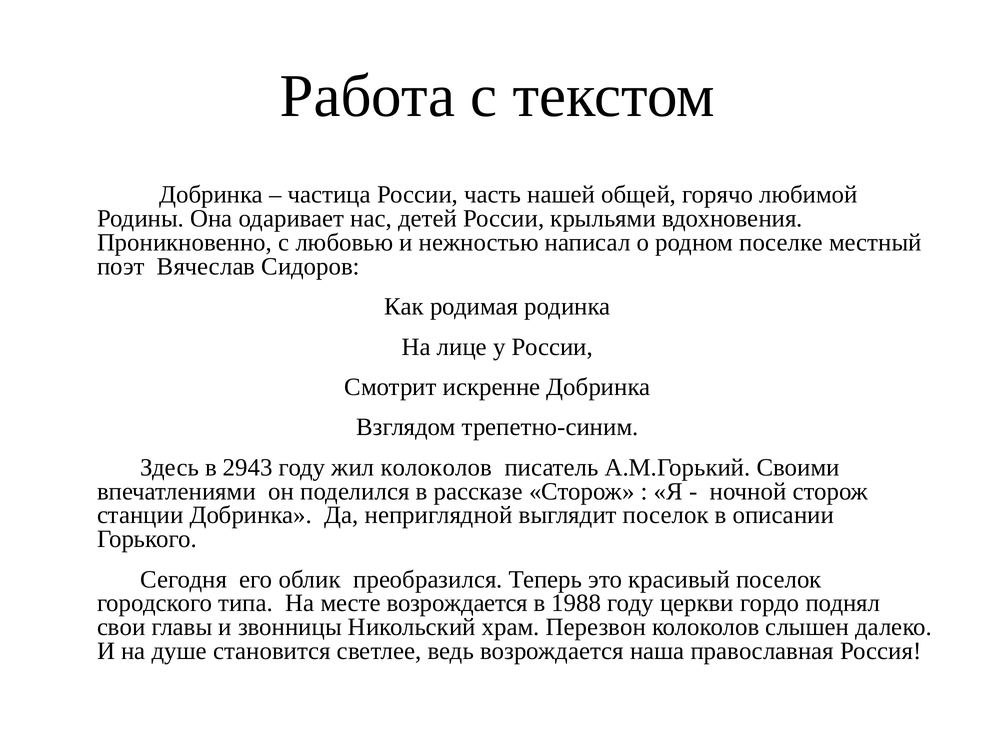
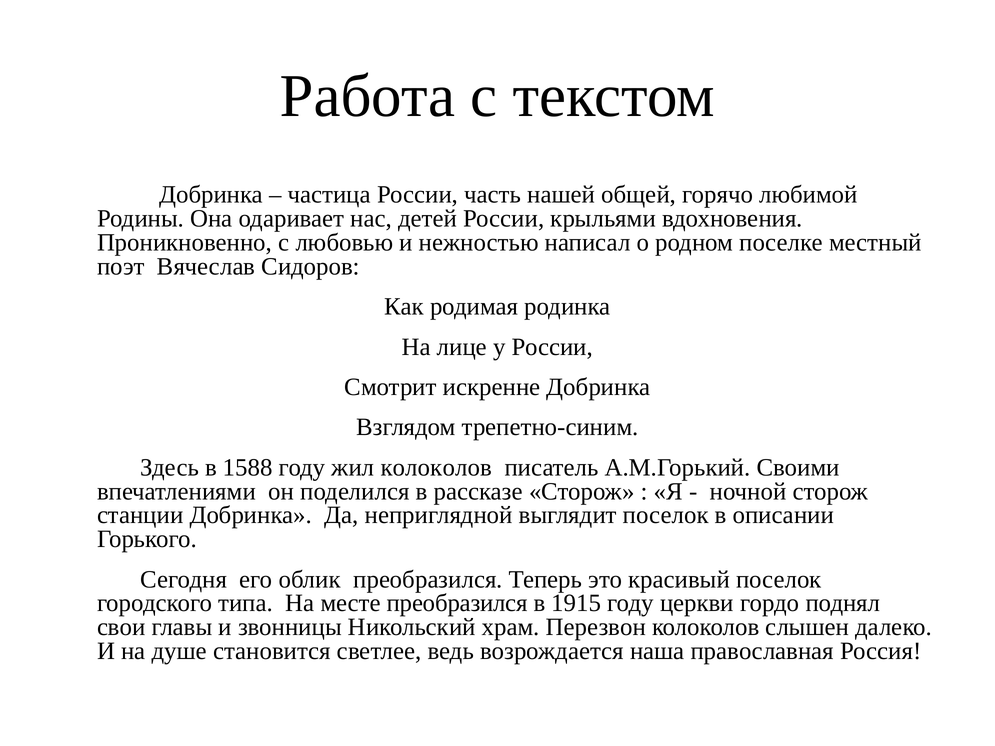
2943: 2943 -> 1588
месте возрождается: возрождается -> преобразился
1988: 1988 -> 1915
